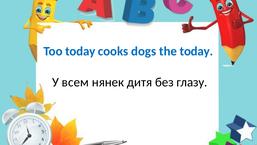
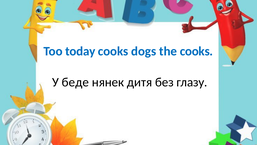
the today: today -> cooks
всем: всем -> беде
